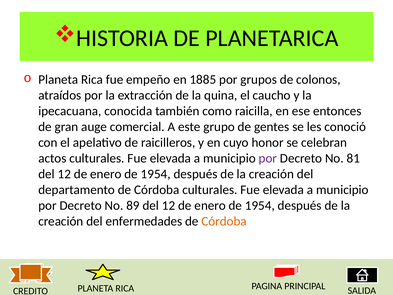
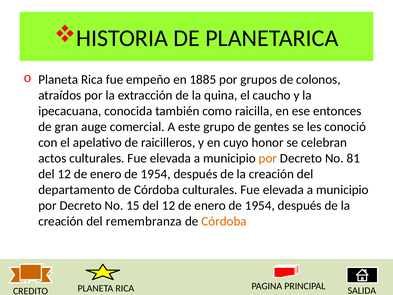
por at (268, 158) colour: purple -> orange
89: 89 -> 15
enfermedades: enfermedades -> remembranza
